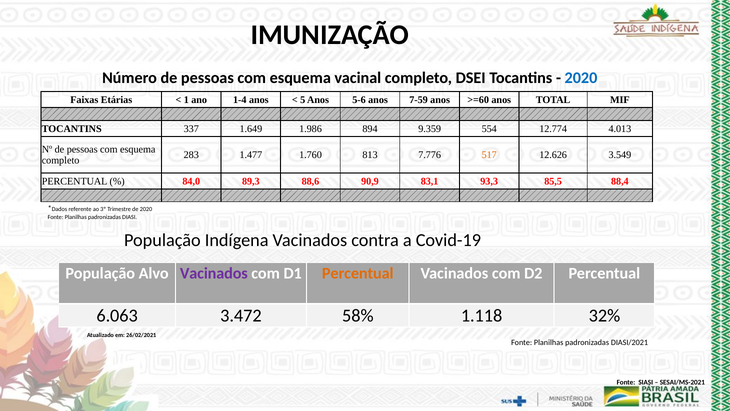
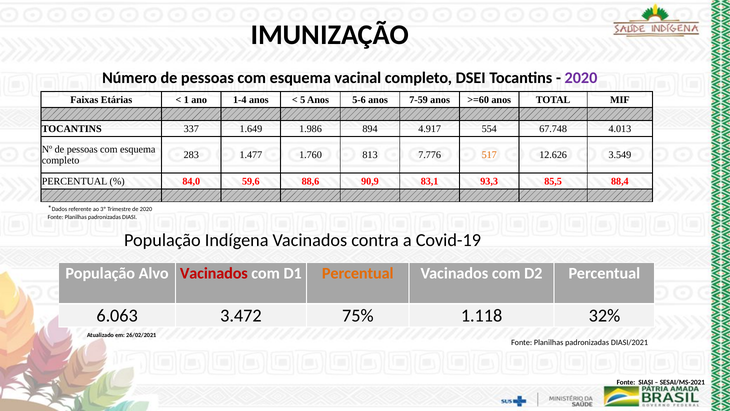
2020 at (581, 78) colour: blue -> purple
9.359: 9.359 -> 4.917
12.774: 12.774 -> 67.748
89,3: 89,3 -> 59,6
Vacinados at (214, 273) colour: purple -> red
58%: 58% -> 75%
